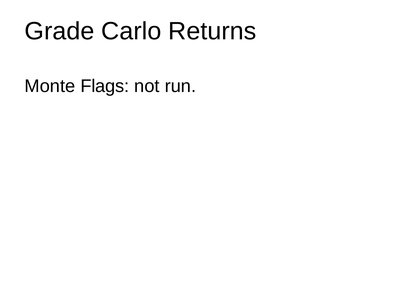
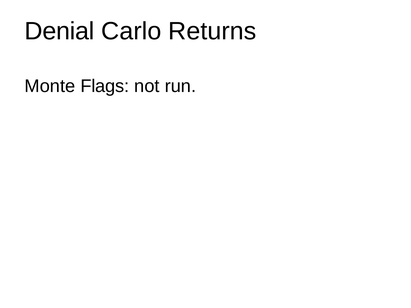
Grade: Grade -> Denial
